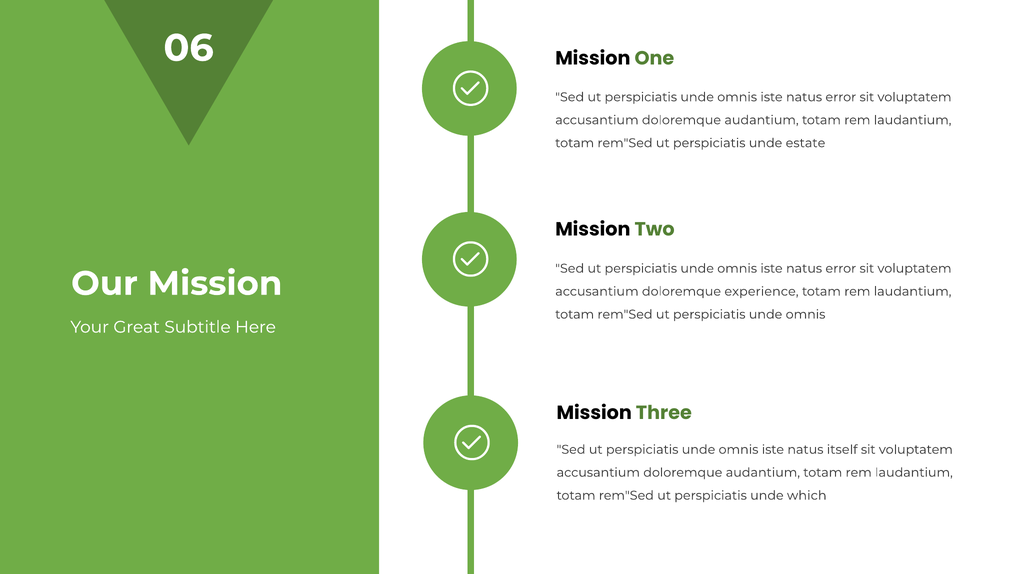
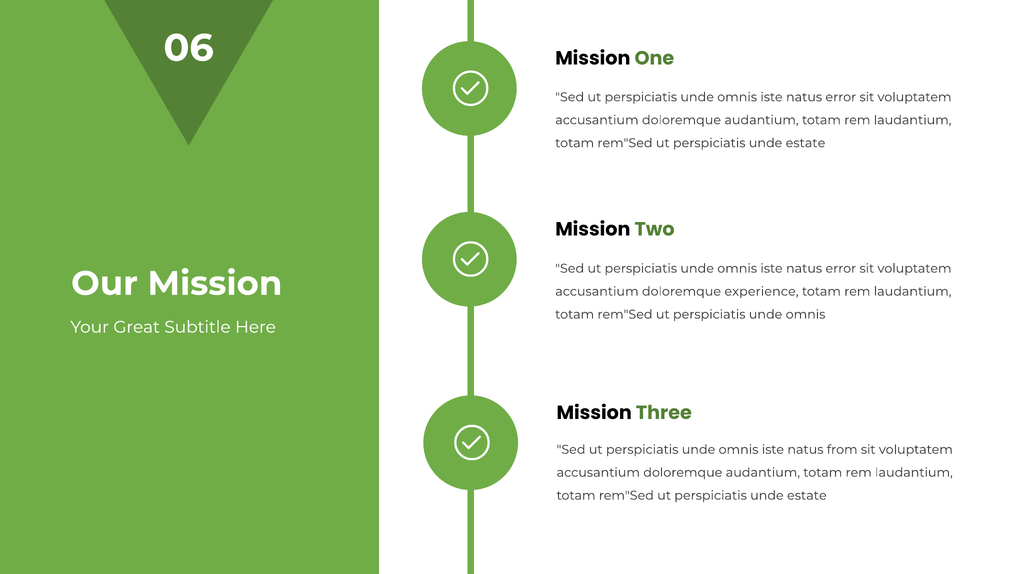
itself: itself -> from
which at (807, 496): which -> estate
